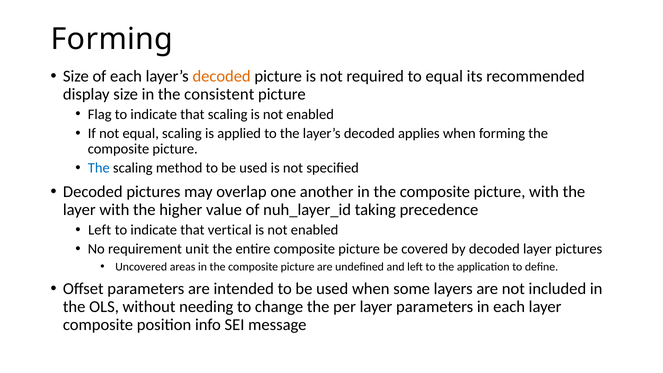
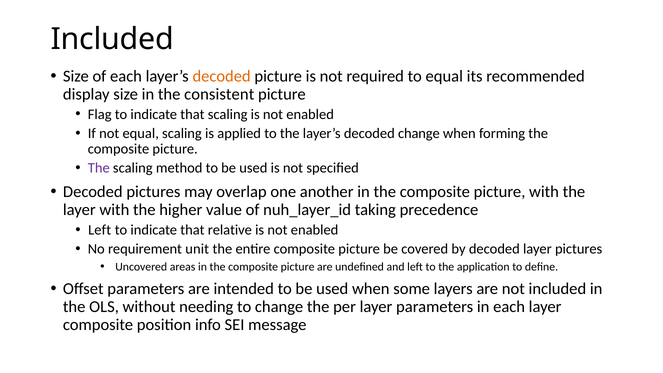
Forming at (112, 39): Forming -> Included
decoded applies: applies -> change
The at (99, 168) colour: blue -> purple
vertical: vertical -> relative
